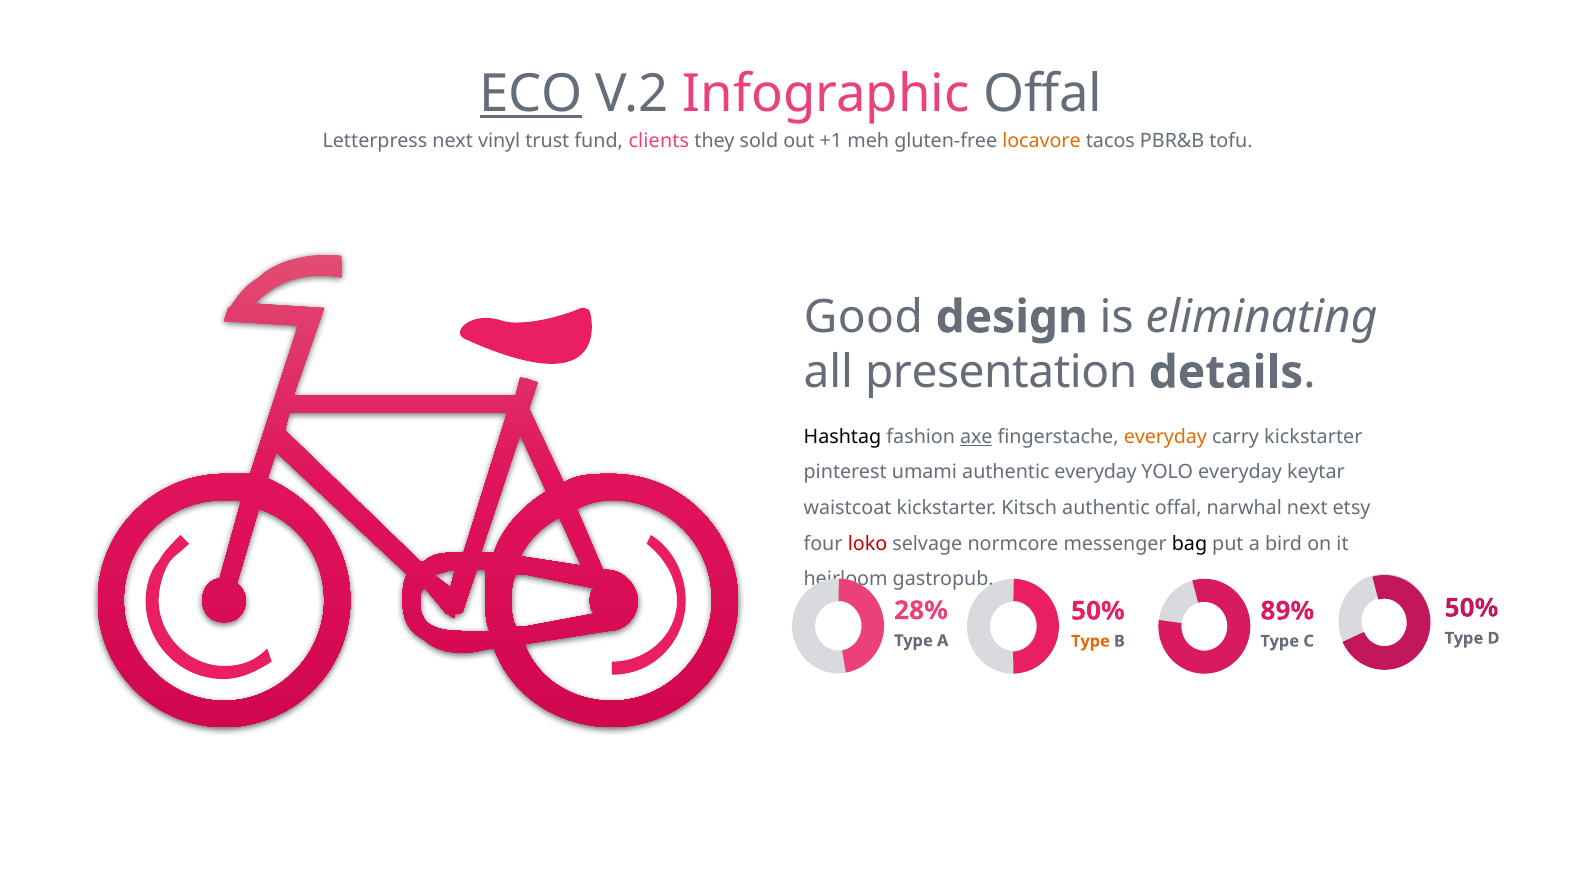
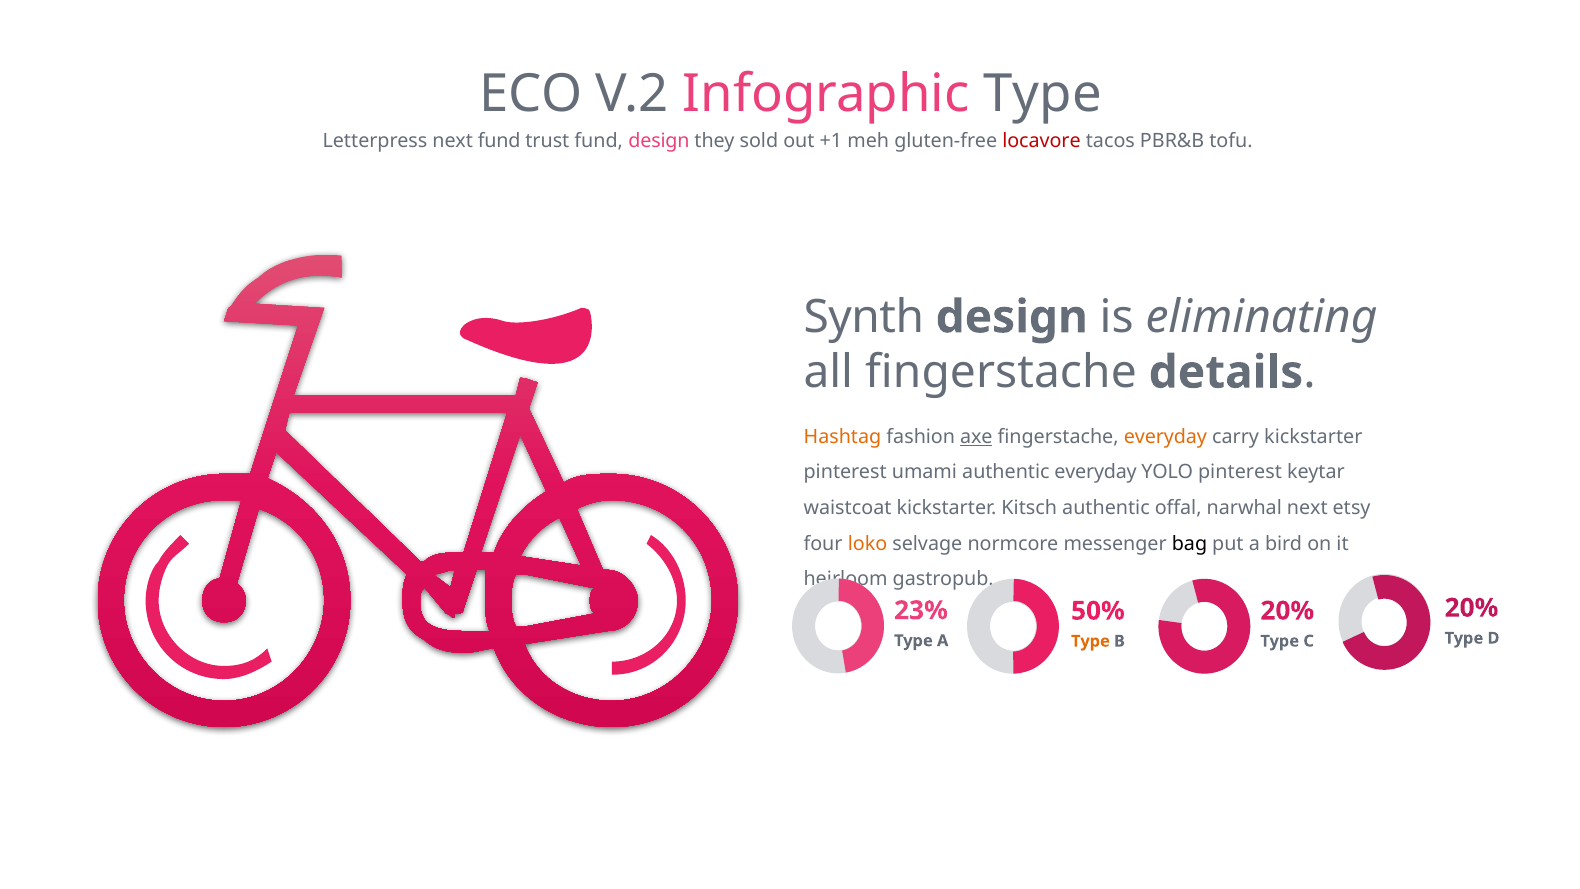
ECO underline: present -> none
Infographic Offal: Offal -> Type
next vinyl: vinyl -> fund
fund clients: clients -> design
locavore colour: orange -> red
Good: Good -> Synth
all presentation: presentation -> fingerstache
Hashtag colour: black -> orange
YOLO everyday: everyday -> pinterest
loko colour: red -> orange
50% at (1471, 608): 50% -> 20%
28%: 28% -> 23%
89% at (1287, 611): 89% -> 20%
